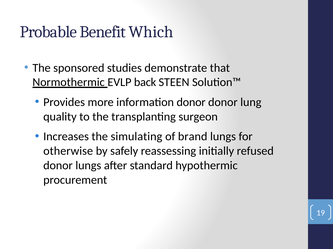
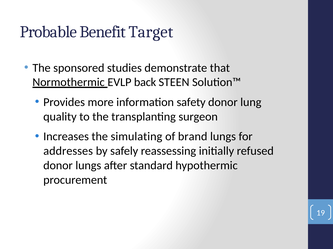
Which: Which -> Target
information donor: donor -> safety
otherwise: otherwise -> addresses
